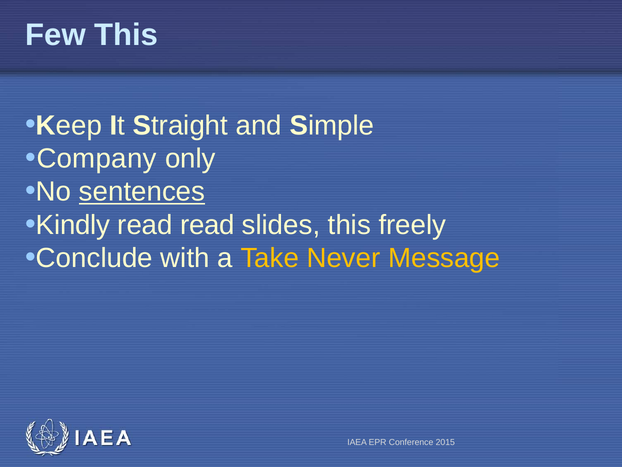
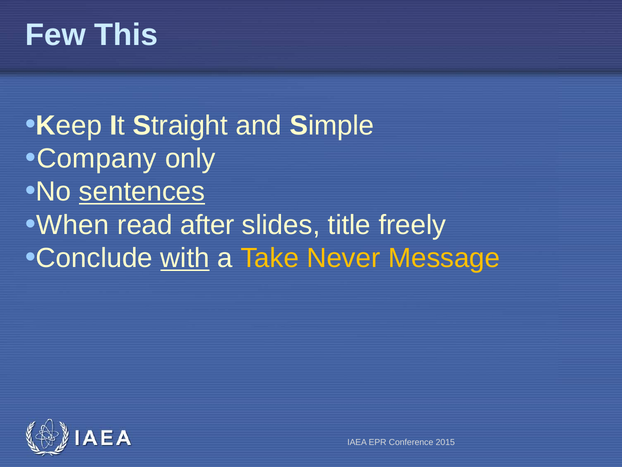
Kindly: Kindly -> When
read read: read -> after
slides this: this -> title
with underline: none -> present
